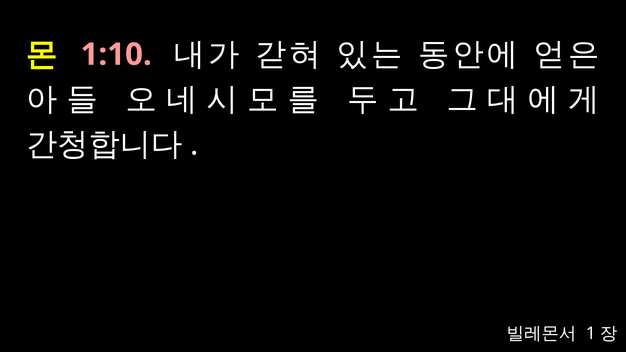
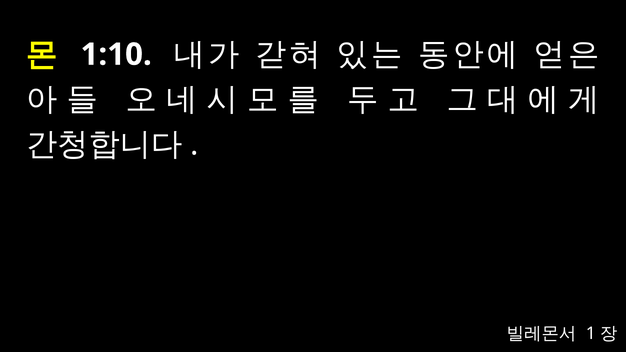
1:10 colour: pink -> white
